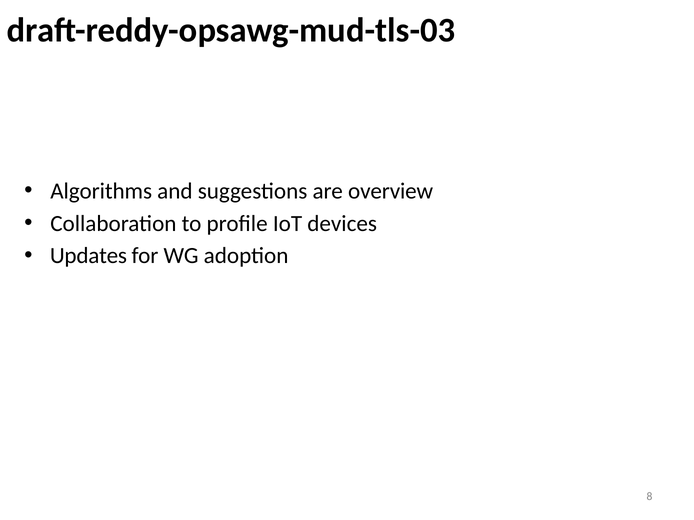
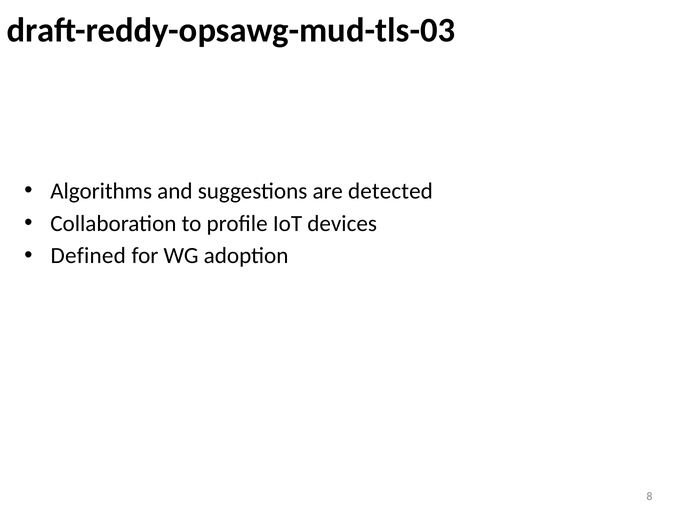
overview: overview -> detected
Updates: Updates -> Defined
